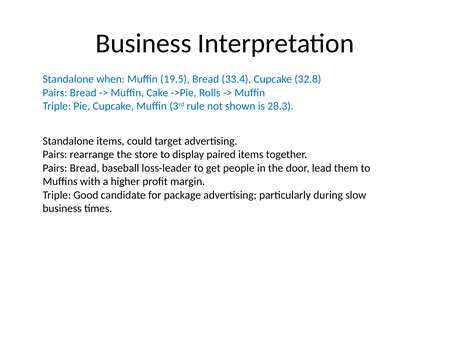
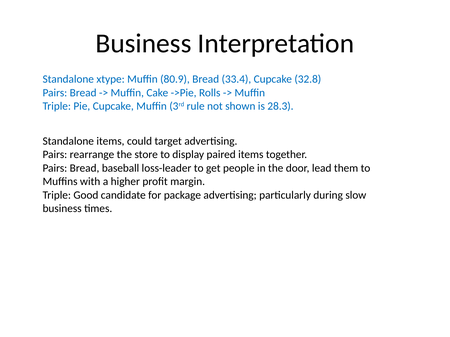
when: when -> xtype
19.5: 19.5 -> 80.9
